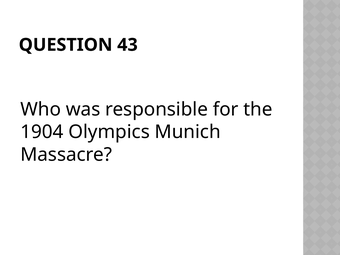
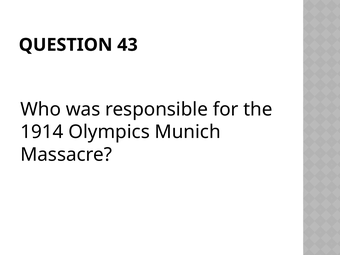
1904: 1904 -> 1914
